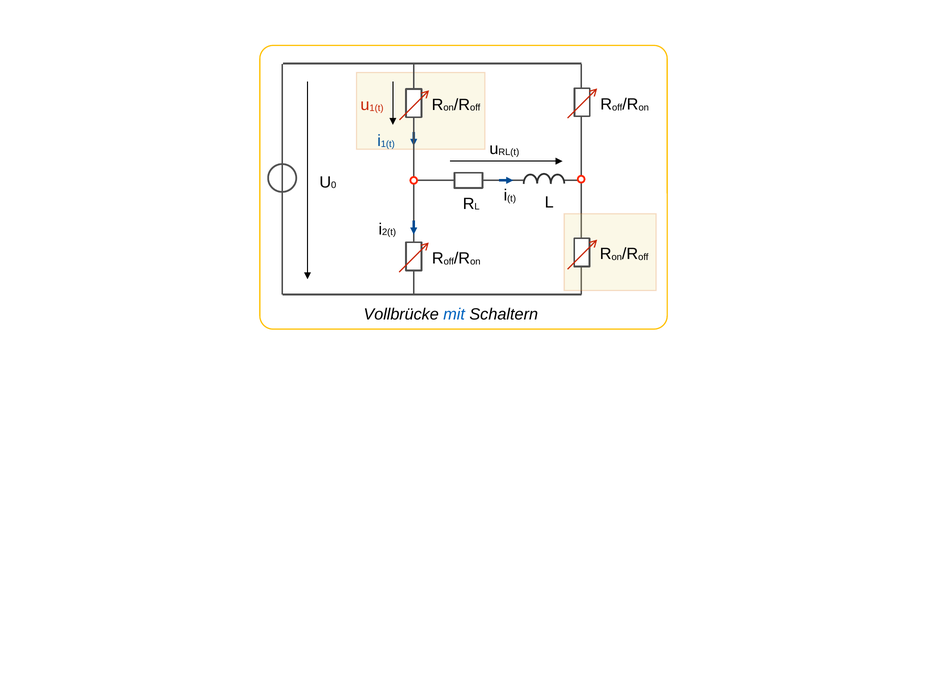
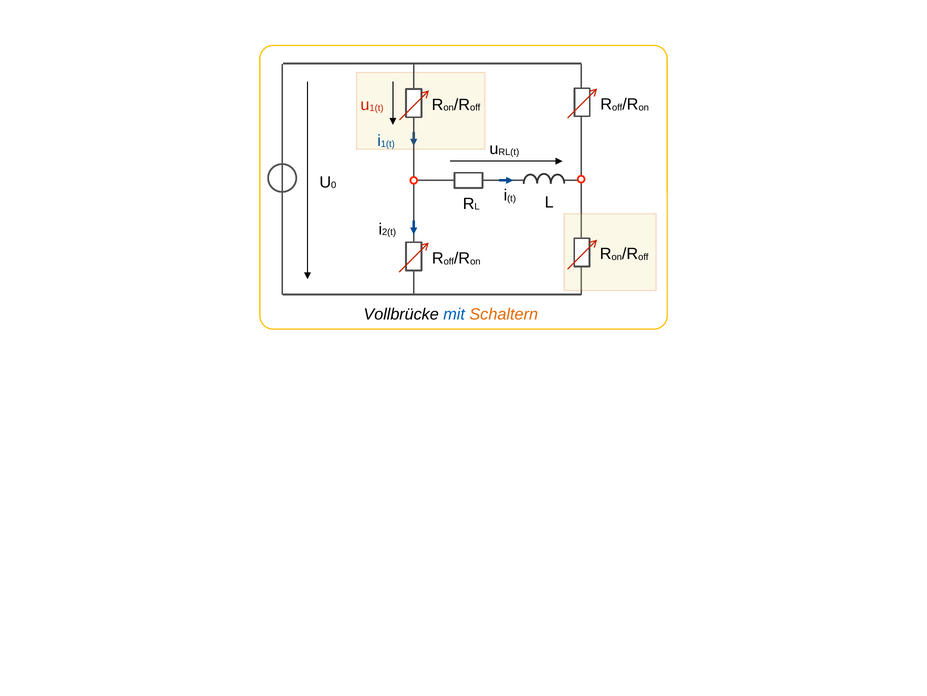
Schaltern colour: black -> orange
